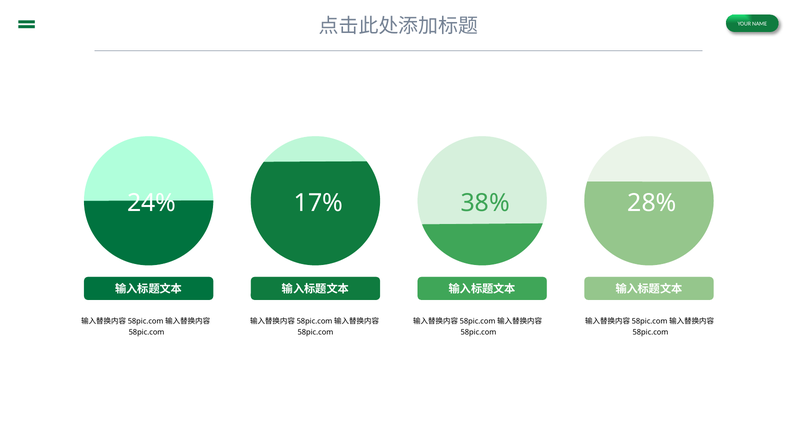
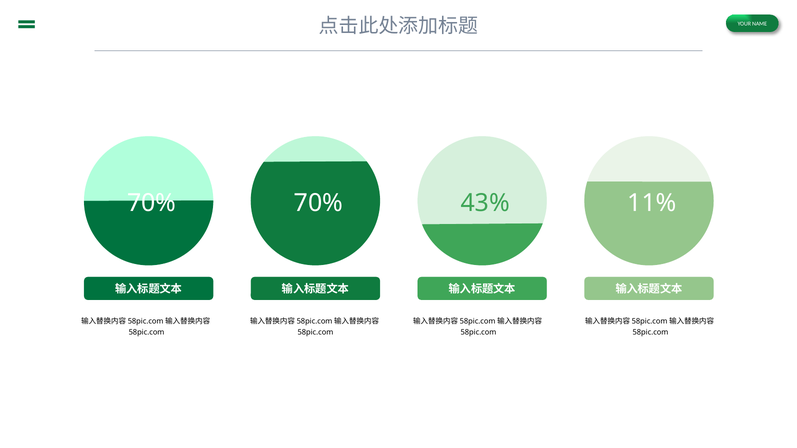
24% at (152, 203): 24% -> 70%
17% at (318, 203): 17% -> 70%
38%: 38% -> 43%
28%: 28% -> 11%
